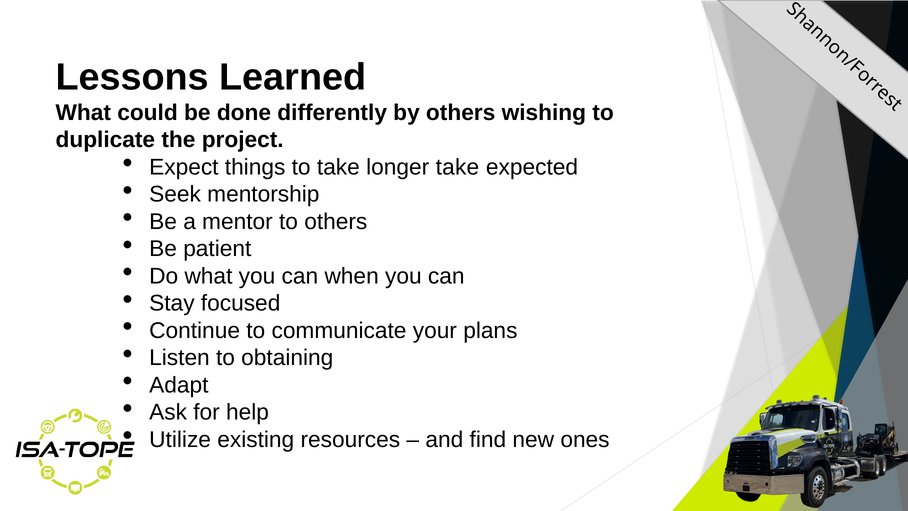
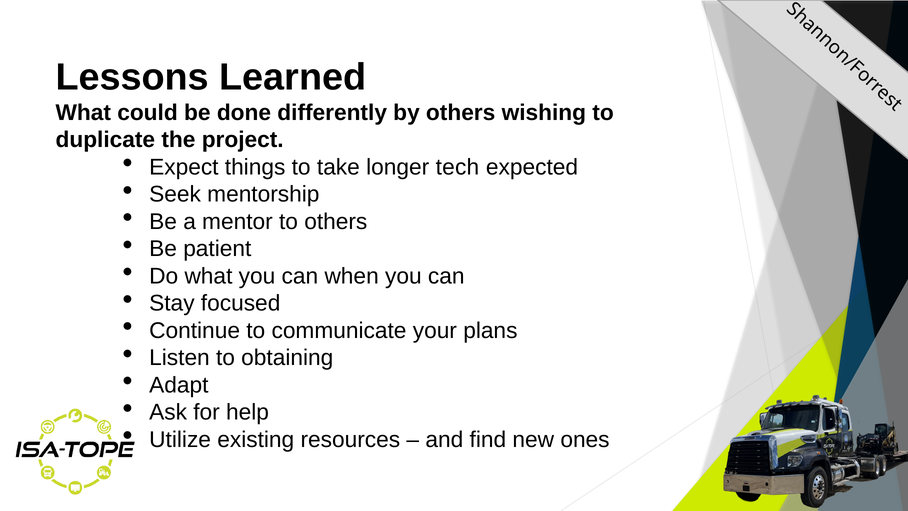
longer take: take -> tech
